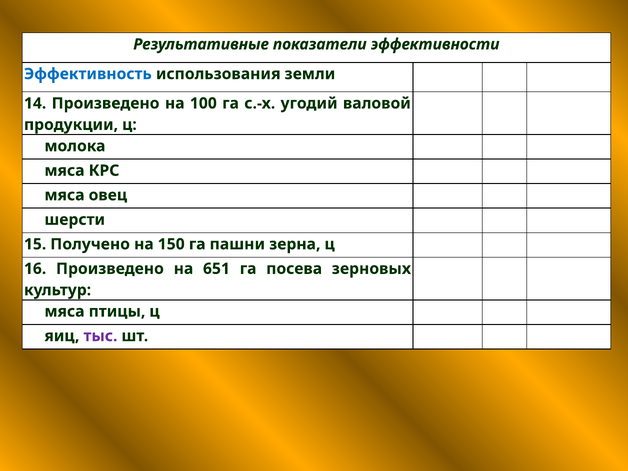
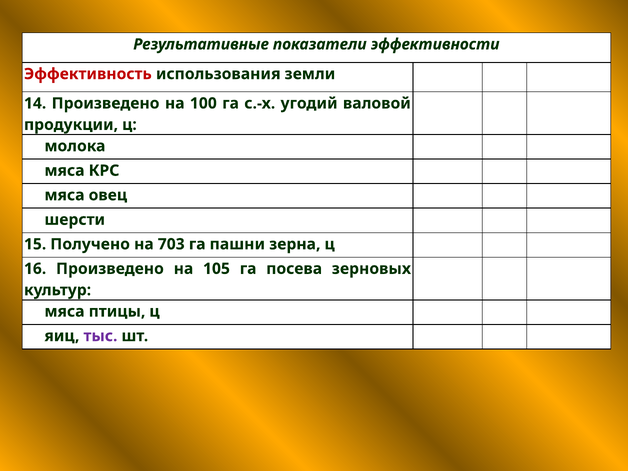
Эффективность colour: blue -> red
150: 150 -> 703
651: 651 -> 105
